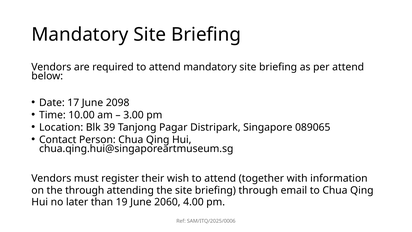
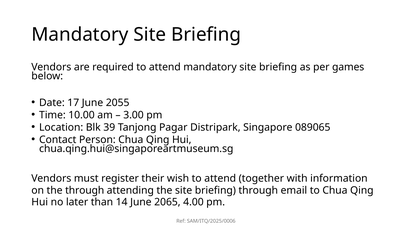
per attend: attend -> games
2098: 2098 -> 2055
19: 19 -> 14
2060: 2060 -> 2065
